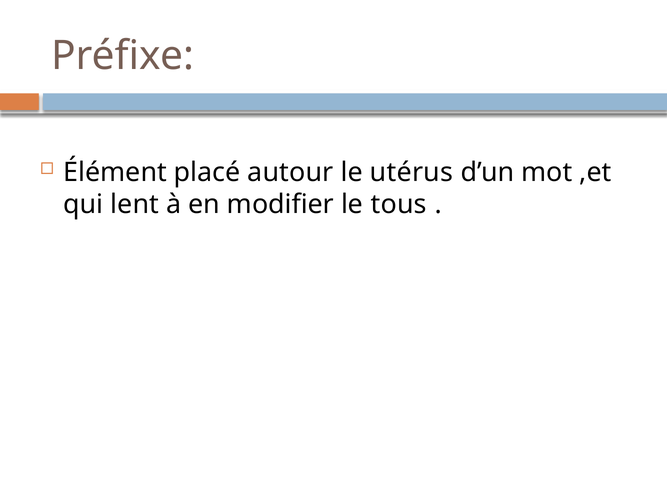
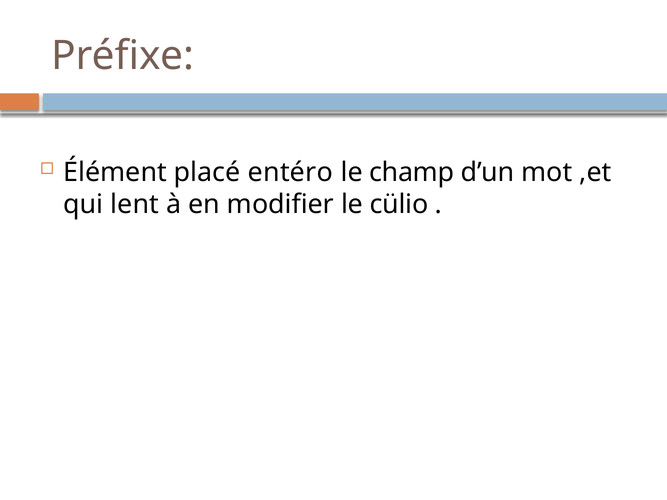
autour: autour -> entéro
utérus: utérus -> champ
tous: tous -> cülio
